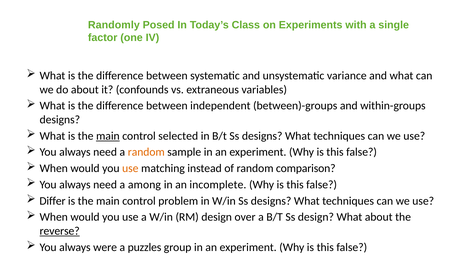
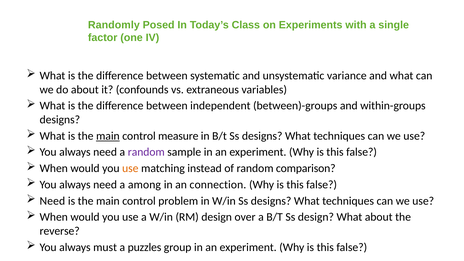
selected: selected -> measure
random at (146, 152) colour: orange -> purple
incomplete: incomplete -> connection
Differ at (52, 201): Differ -> Need
reverse underline: present -> none
were: were -> must
